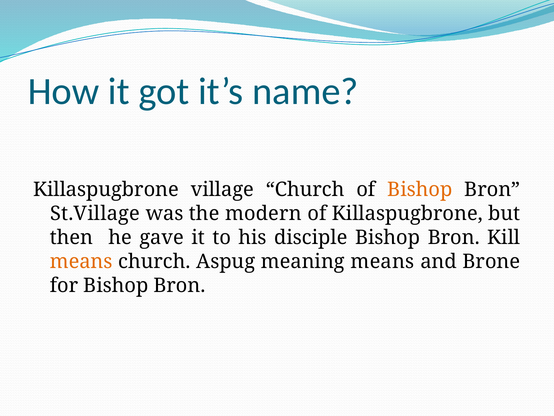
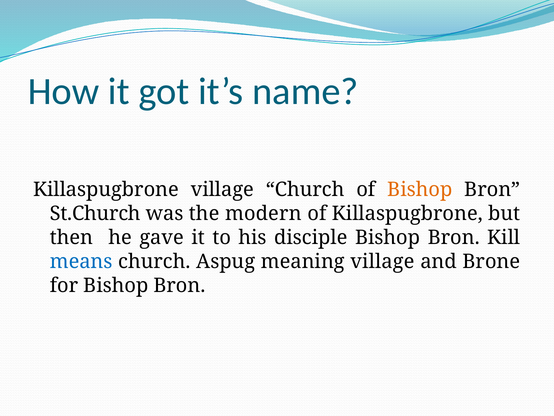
St.Village: St.Village -> St.Church
means at (81, 261) colour: orange -> blue
meaning means: means -> village
